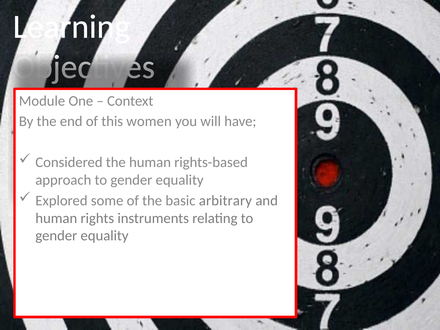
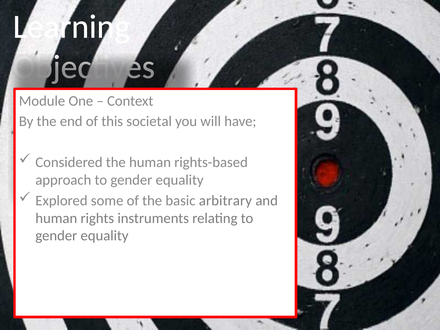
women: women -> societal
